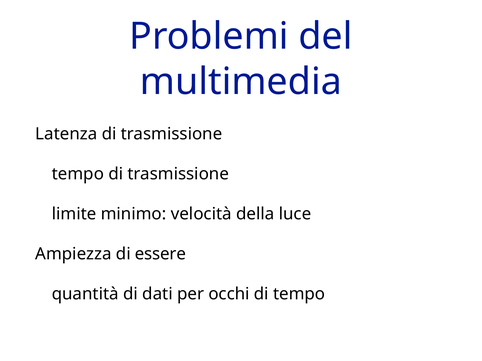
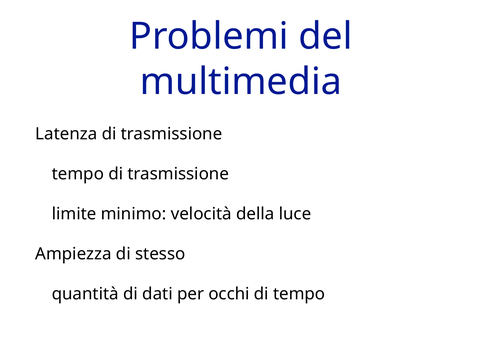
essere: essere -> stesso
